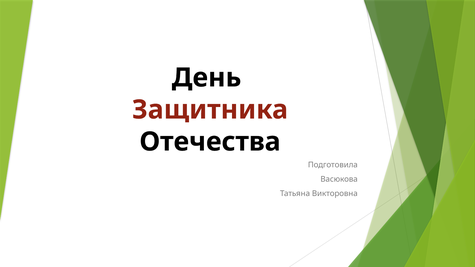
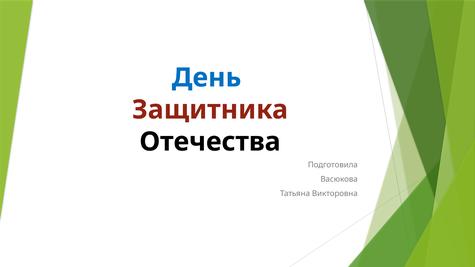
День colour: black -> blue
